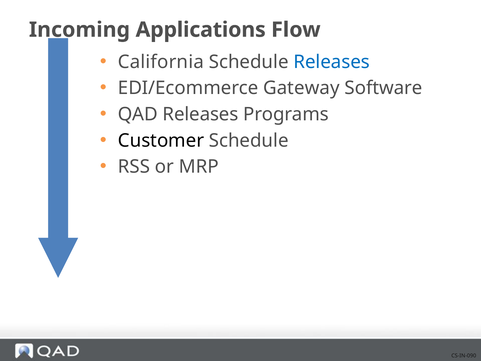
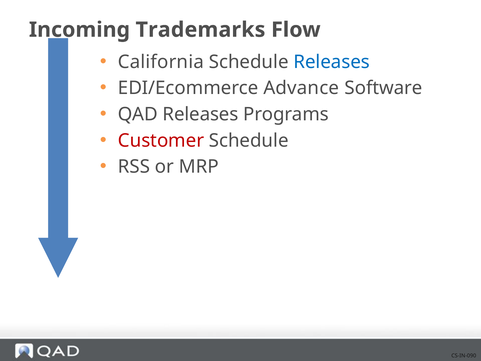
Applications: Applications -> Trademarks
Gateway: Gateway -> Advance
Customer colour: black -> red
